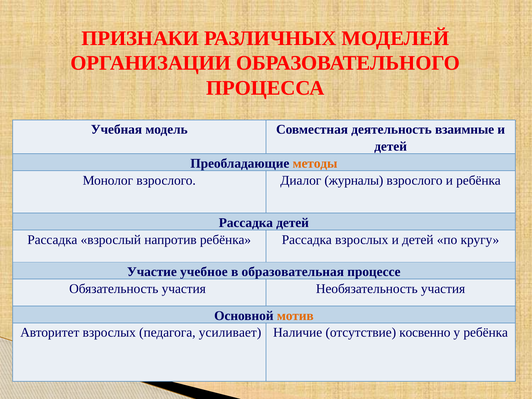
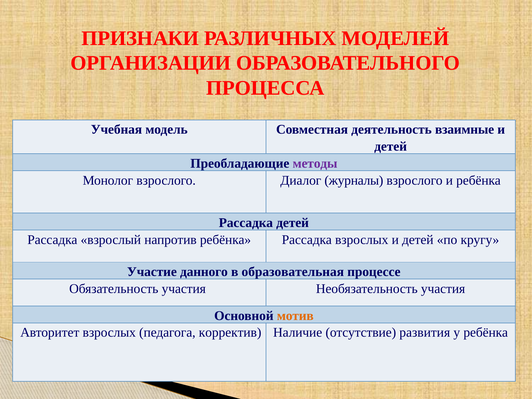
методы colour: orange -> purple
учебное: учебное -> данного
усиливает: усиливает -> корректив
косвенно: косвенно -> развития
